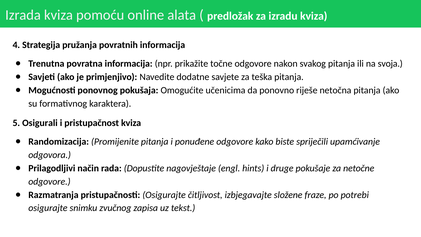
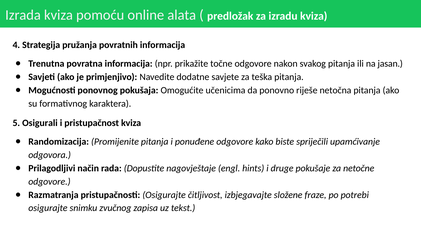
svoja: svoja -> jasan
